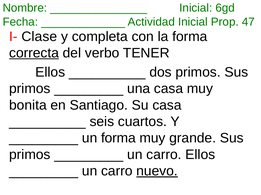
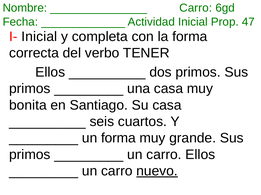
Inicial at (196, 8): Inicial -> Carro
I- Clase: Clase -> Inicial
correcta underline: present -> none
